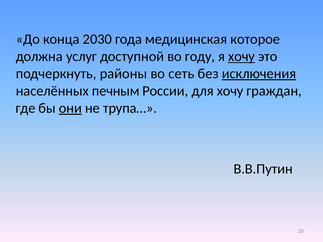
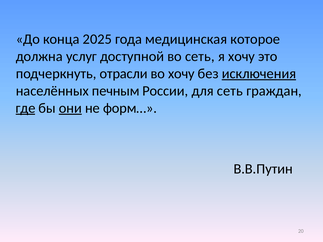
2030: 2030 -> 2025
во году: году -> сеть
хочу at (242, 56) underline: present -> none
районы: районы -> отрасли
во сеть: сеть -> хочу
для хочу: хочу -> сеть
где underline: none -> present
трупа…: трупа… -> форм…
